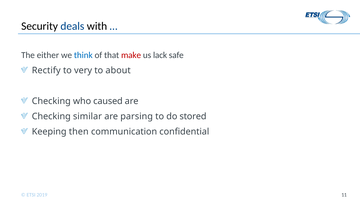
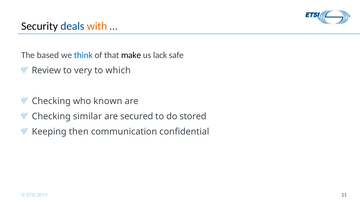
with colour: black -> orange
either: either -> based
make colour: red -> black
Rectify: Rectify -> Review
about: about -> which
caused: caused -> known
parsing: parsing -> secured
